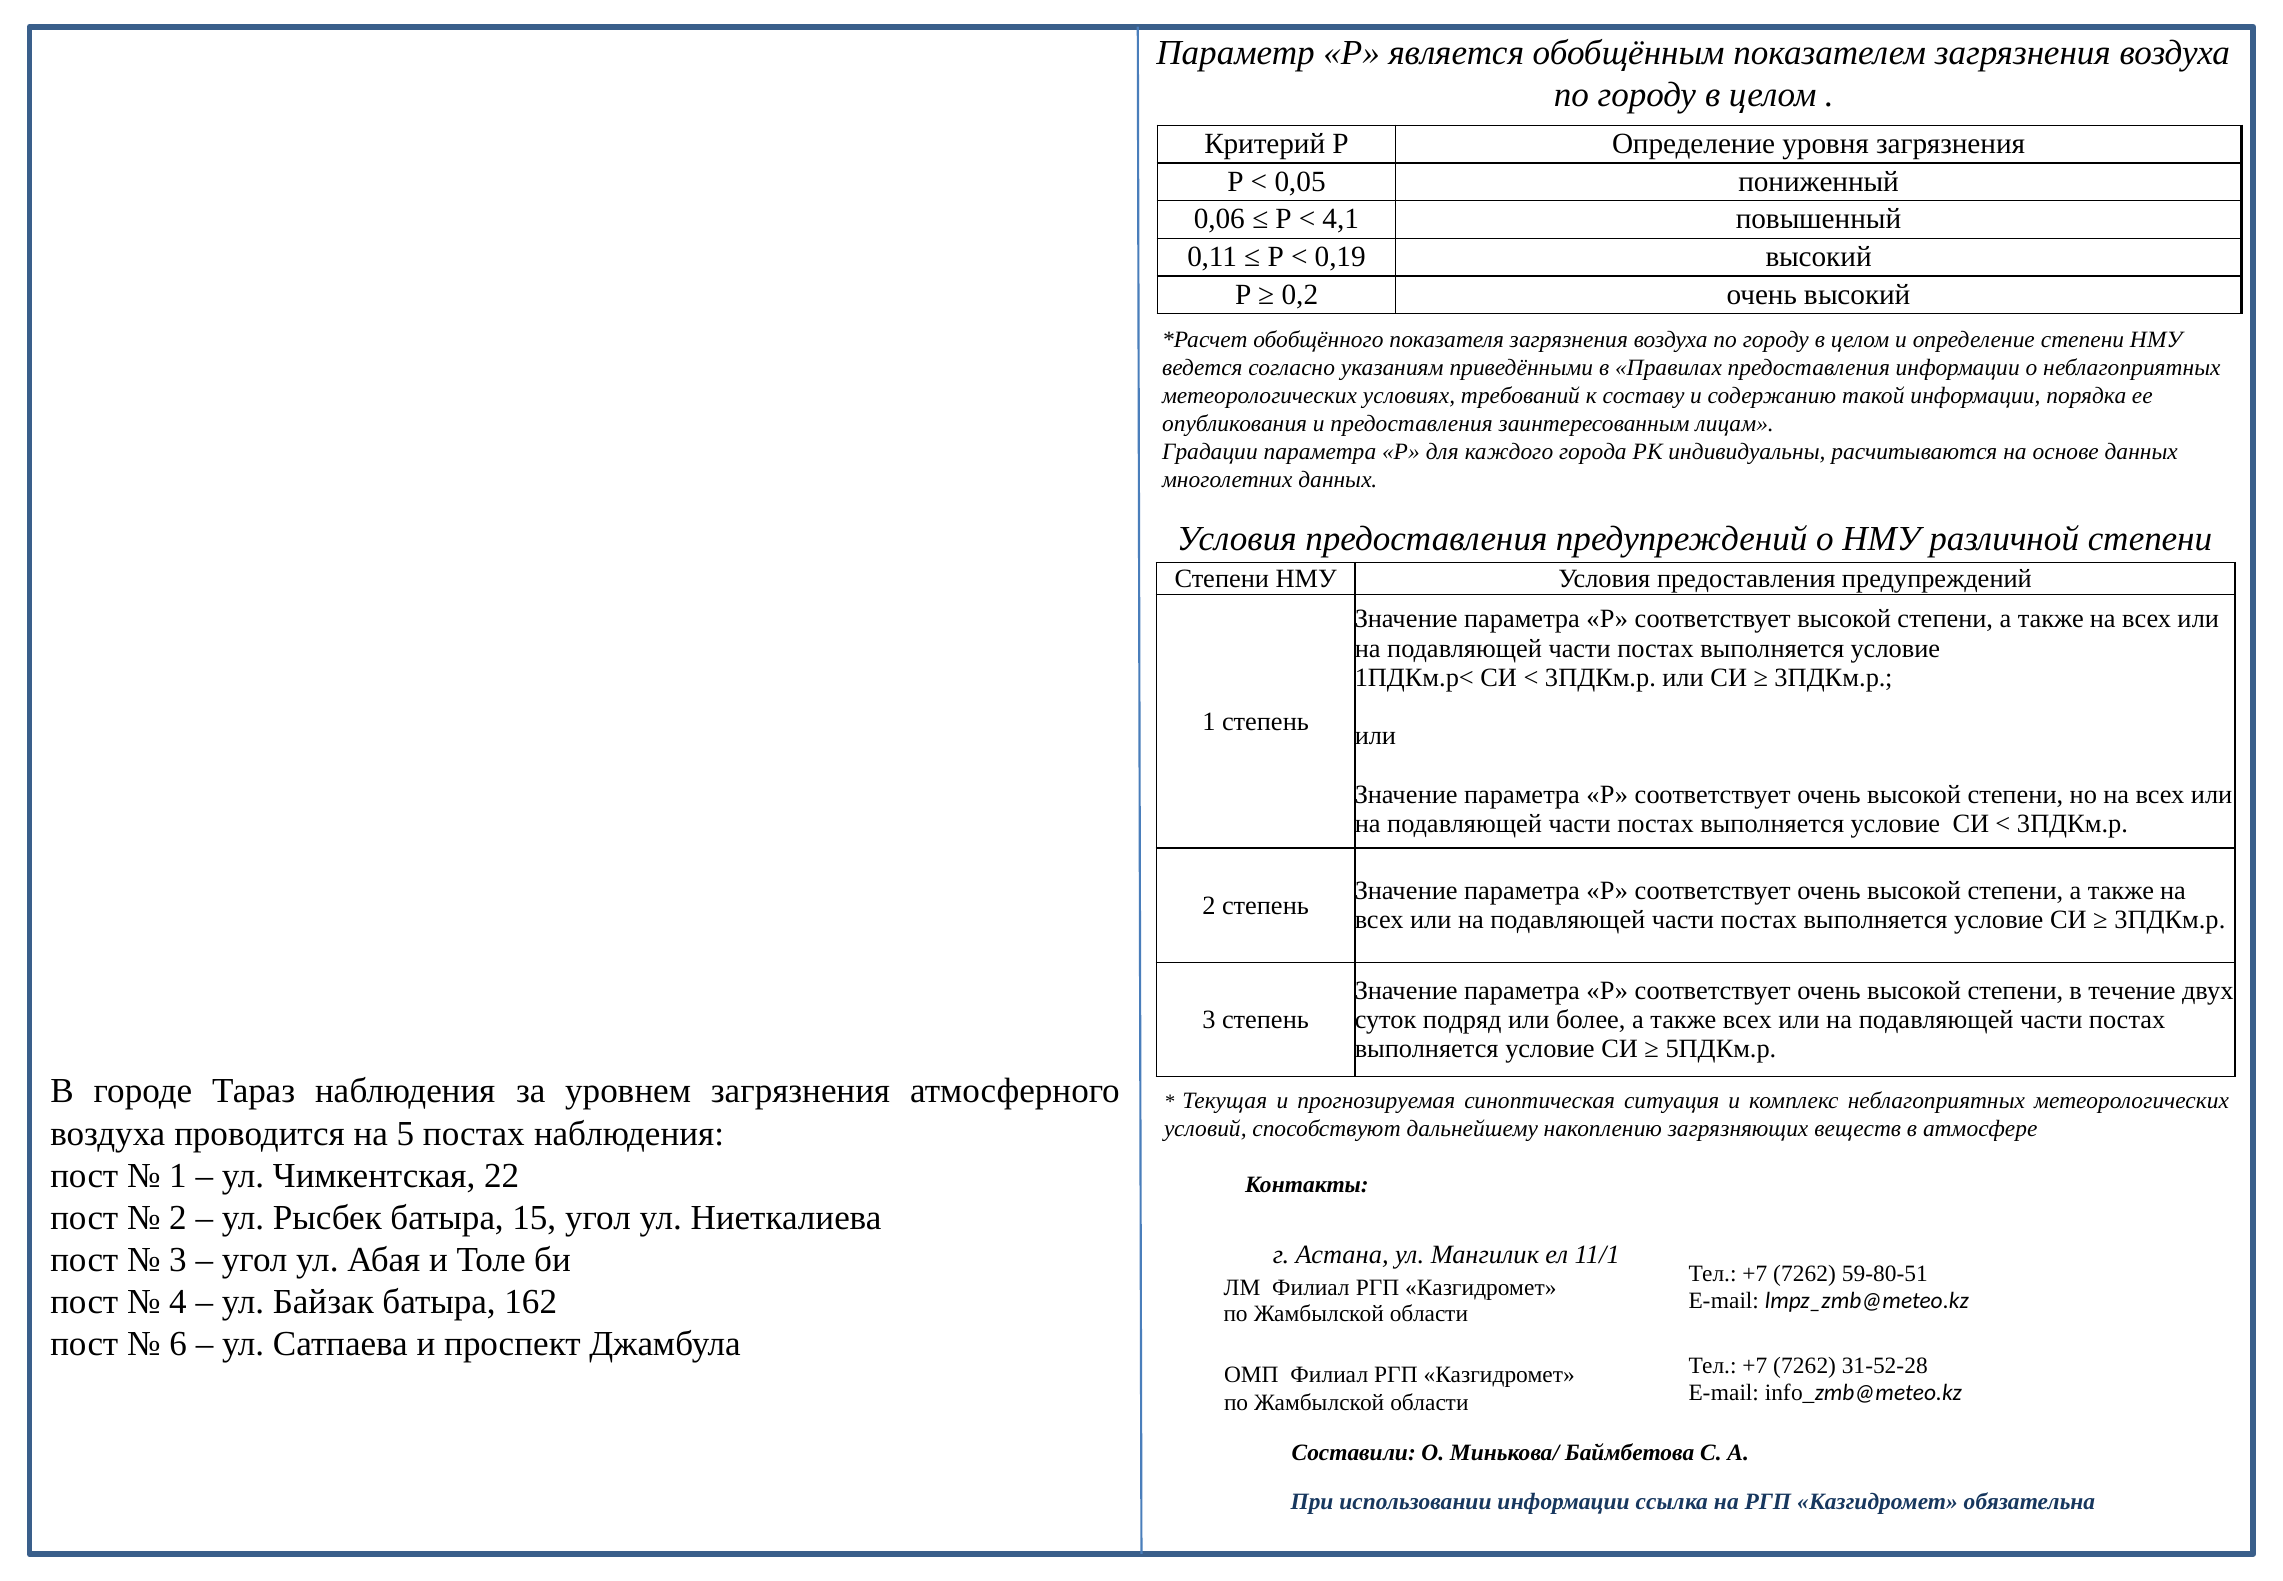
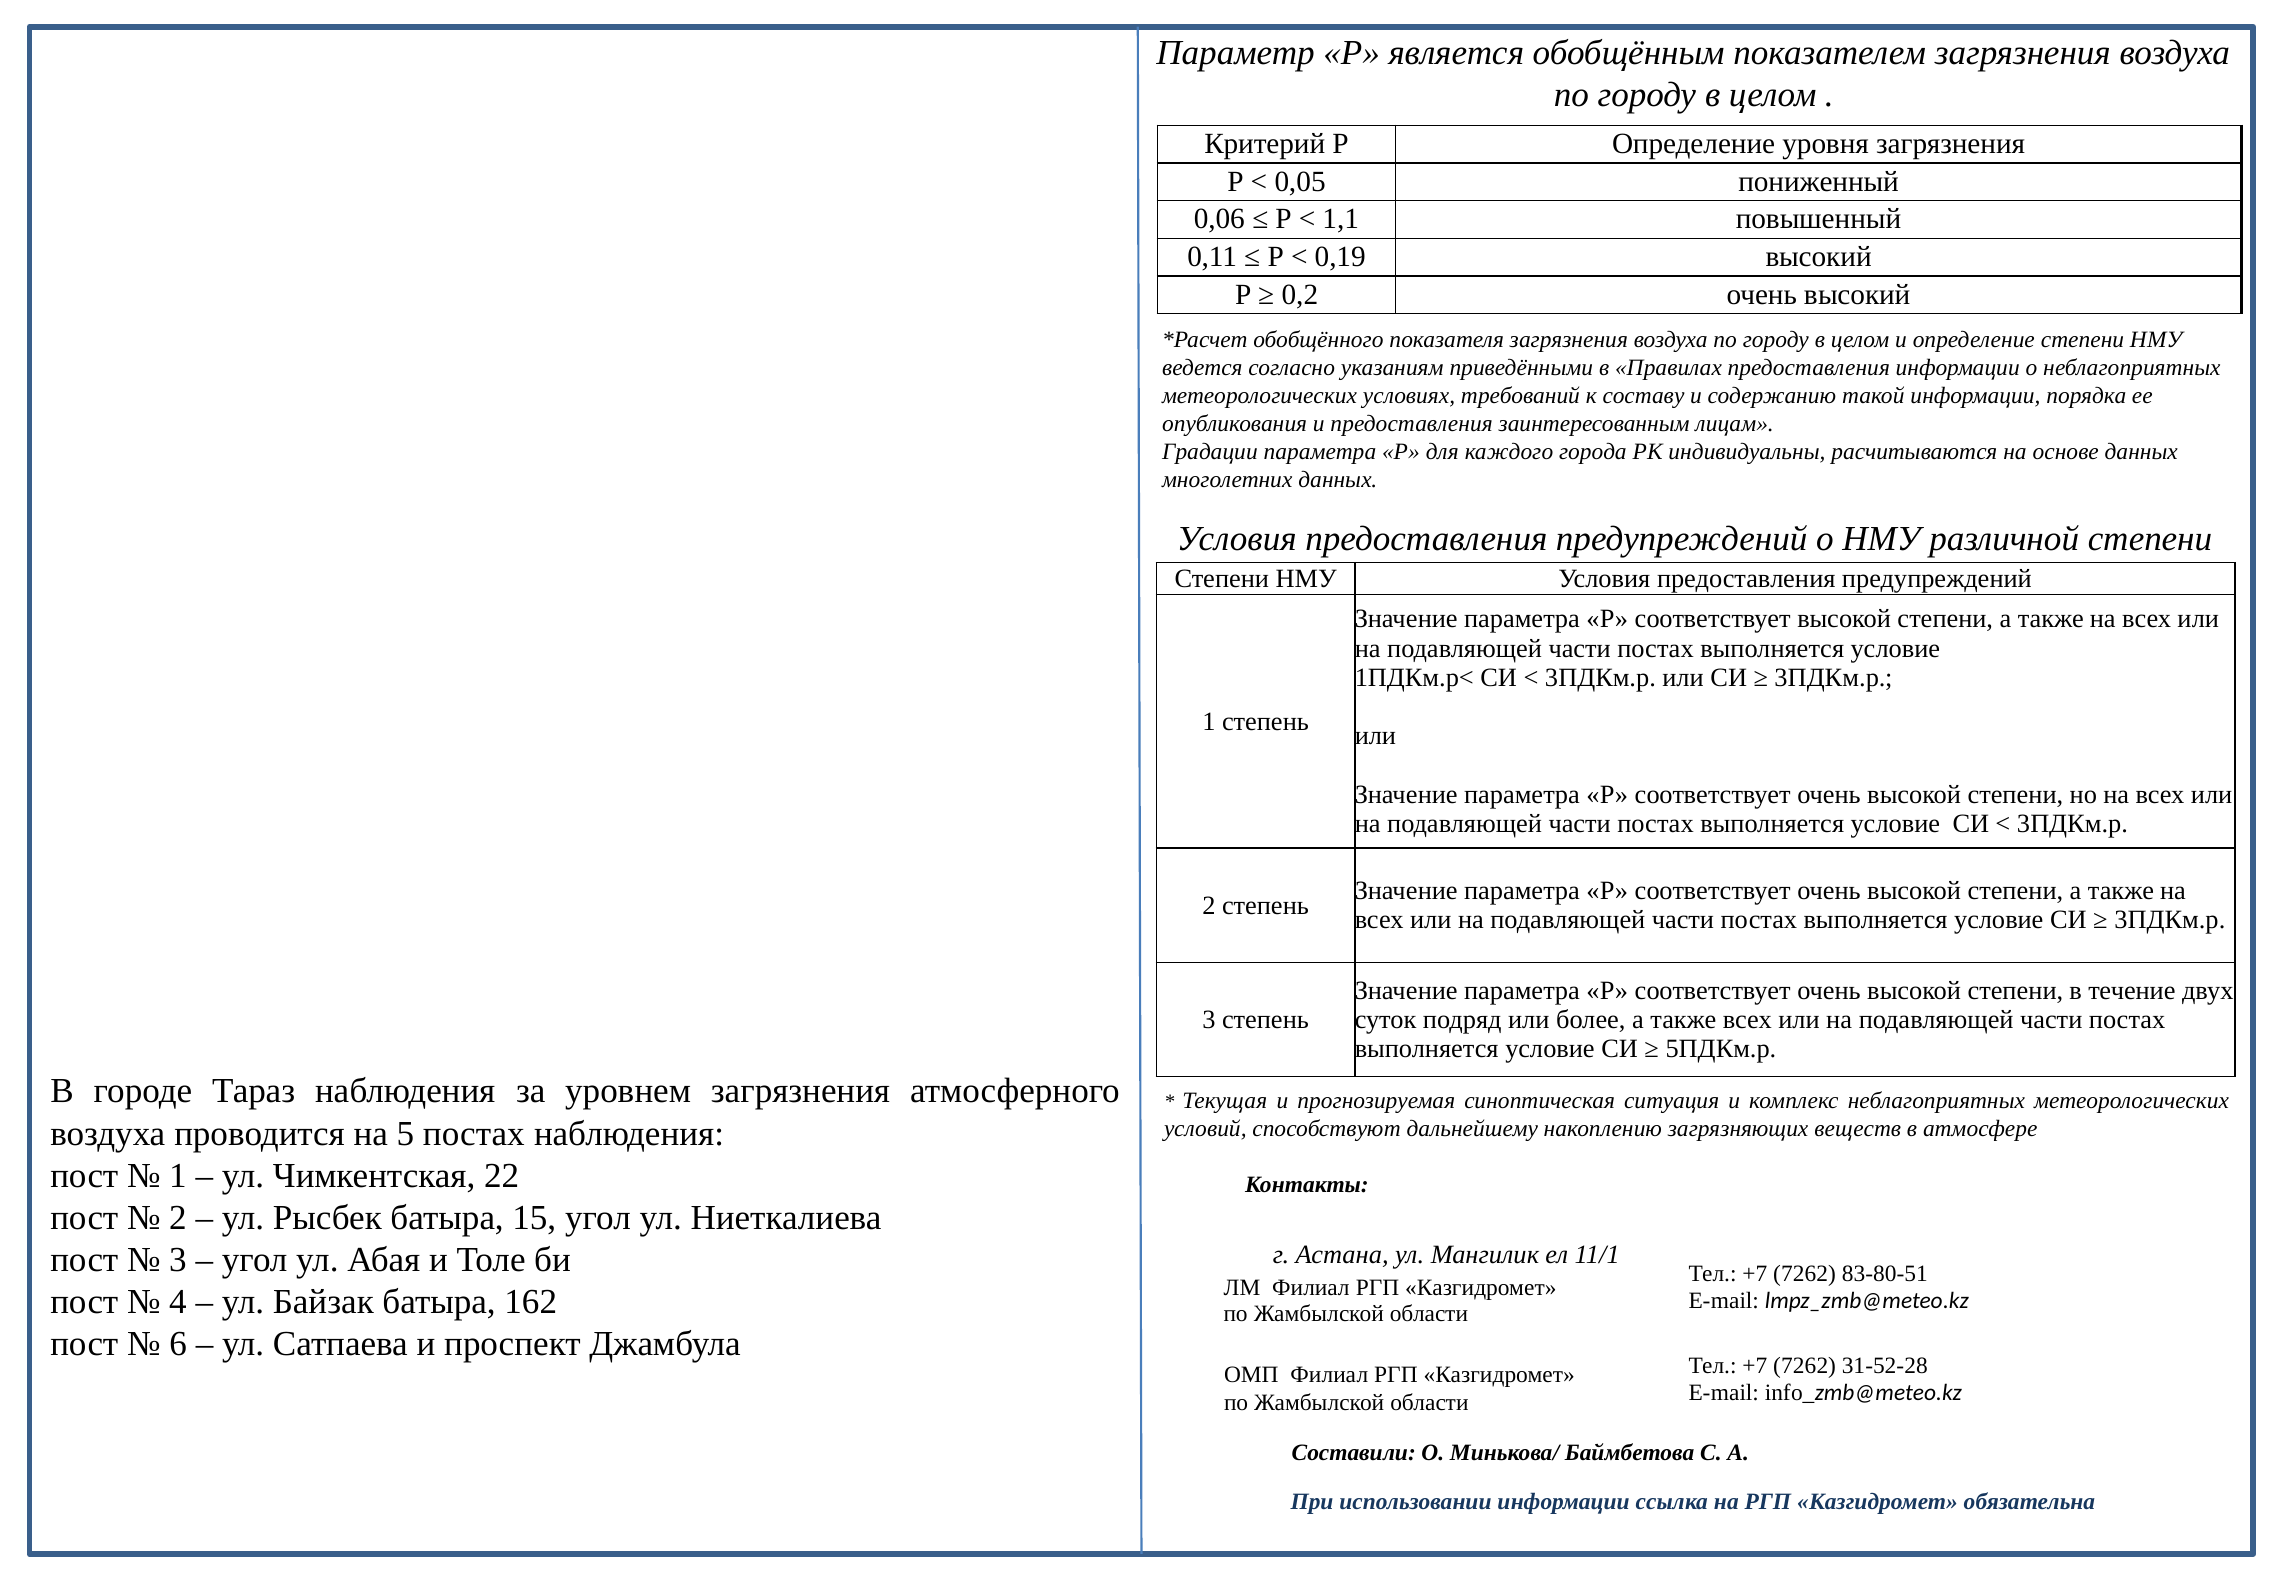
4,1: 4,1 -> 1,1
59-80-51: 59-80-51 -> 83-80-51
